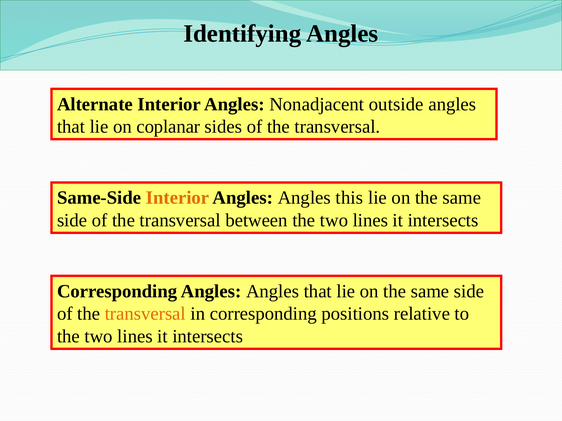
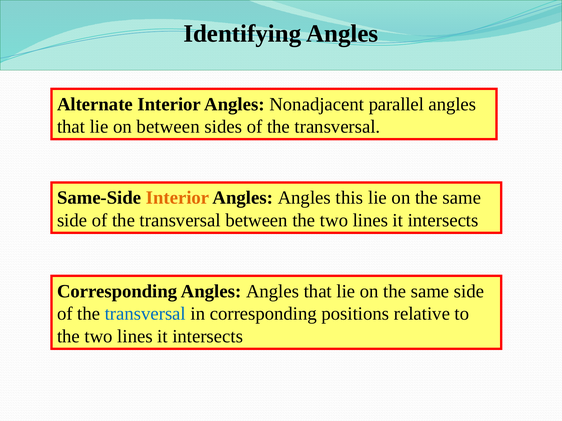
outside: outside -> parallel
on coplanar: coplanar -> between
transversal at (145, 314) colour: orange -> blue
